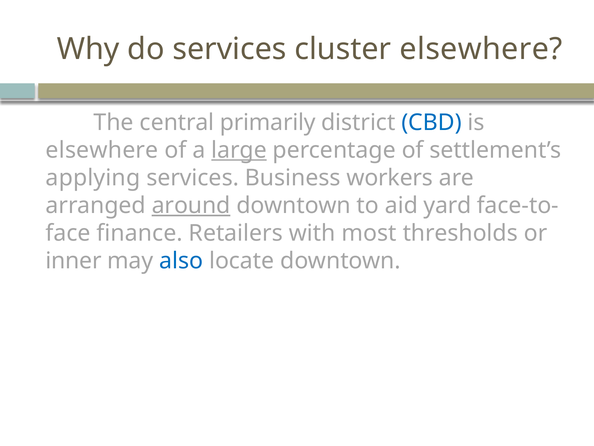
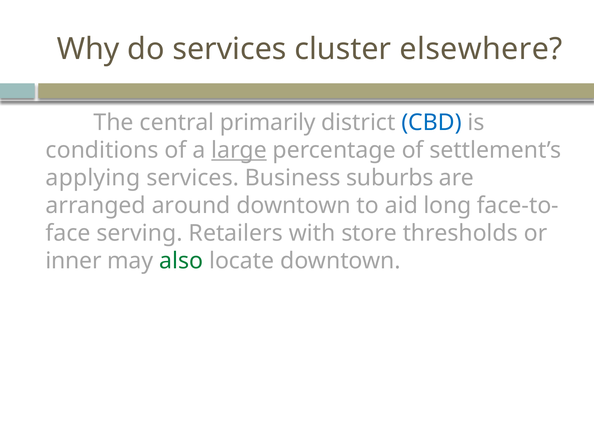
elsewhere at (102, 150): elsewhere -> conditions
workers: workers -> suburbs
around underline: present -> none
yard: yard -> long
finance: finance -> serving
most: most -> store
also colour: blue -> green
